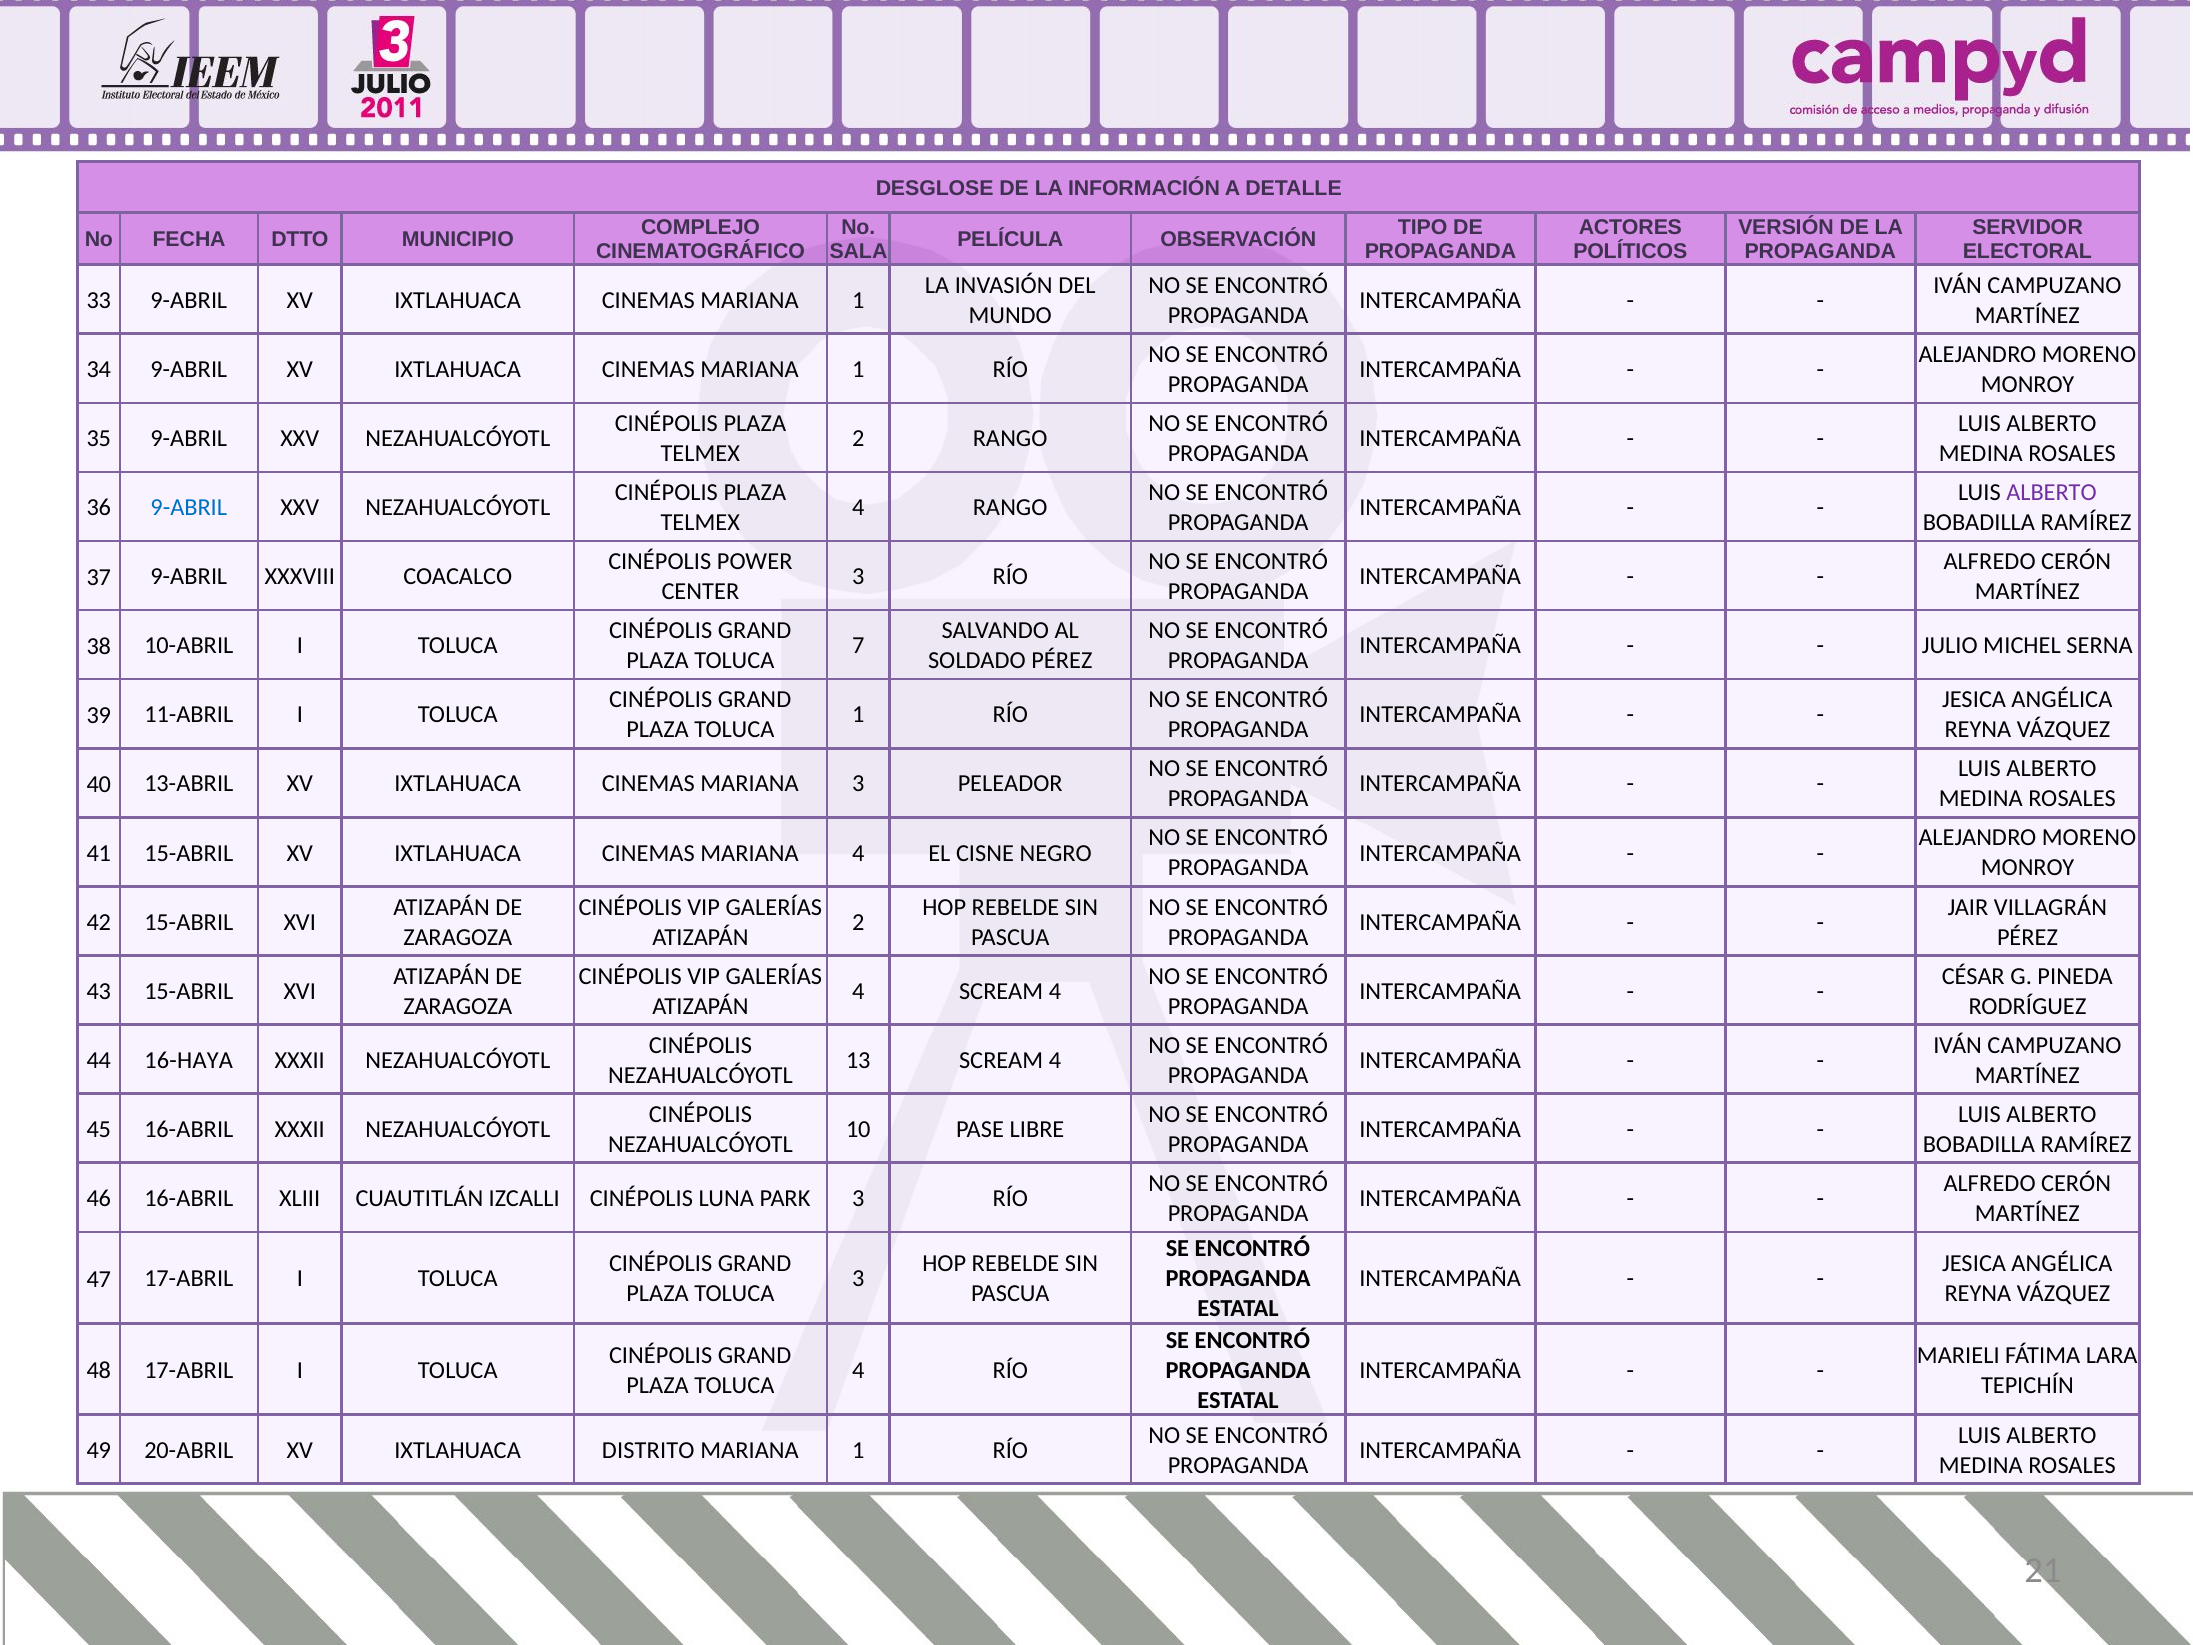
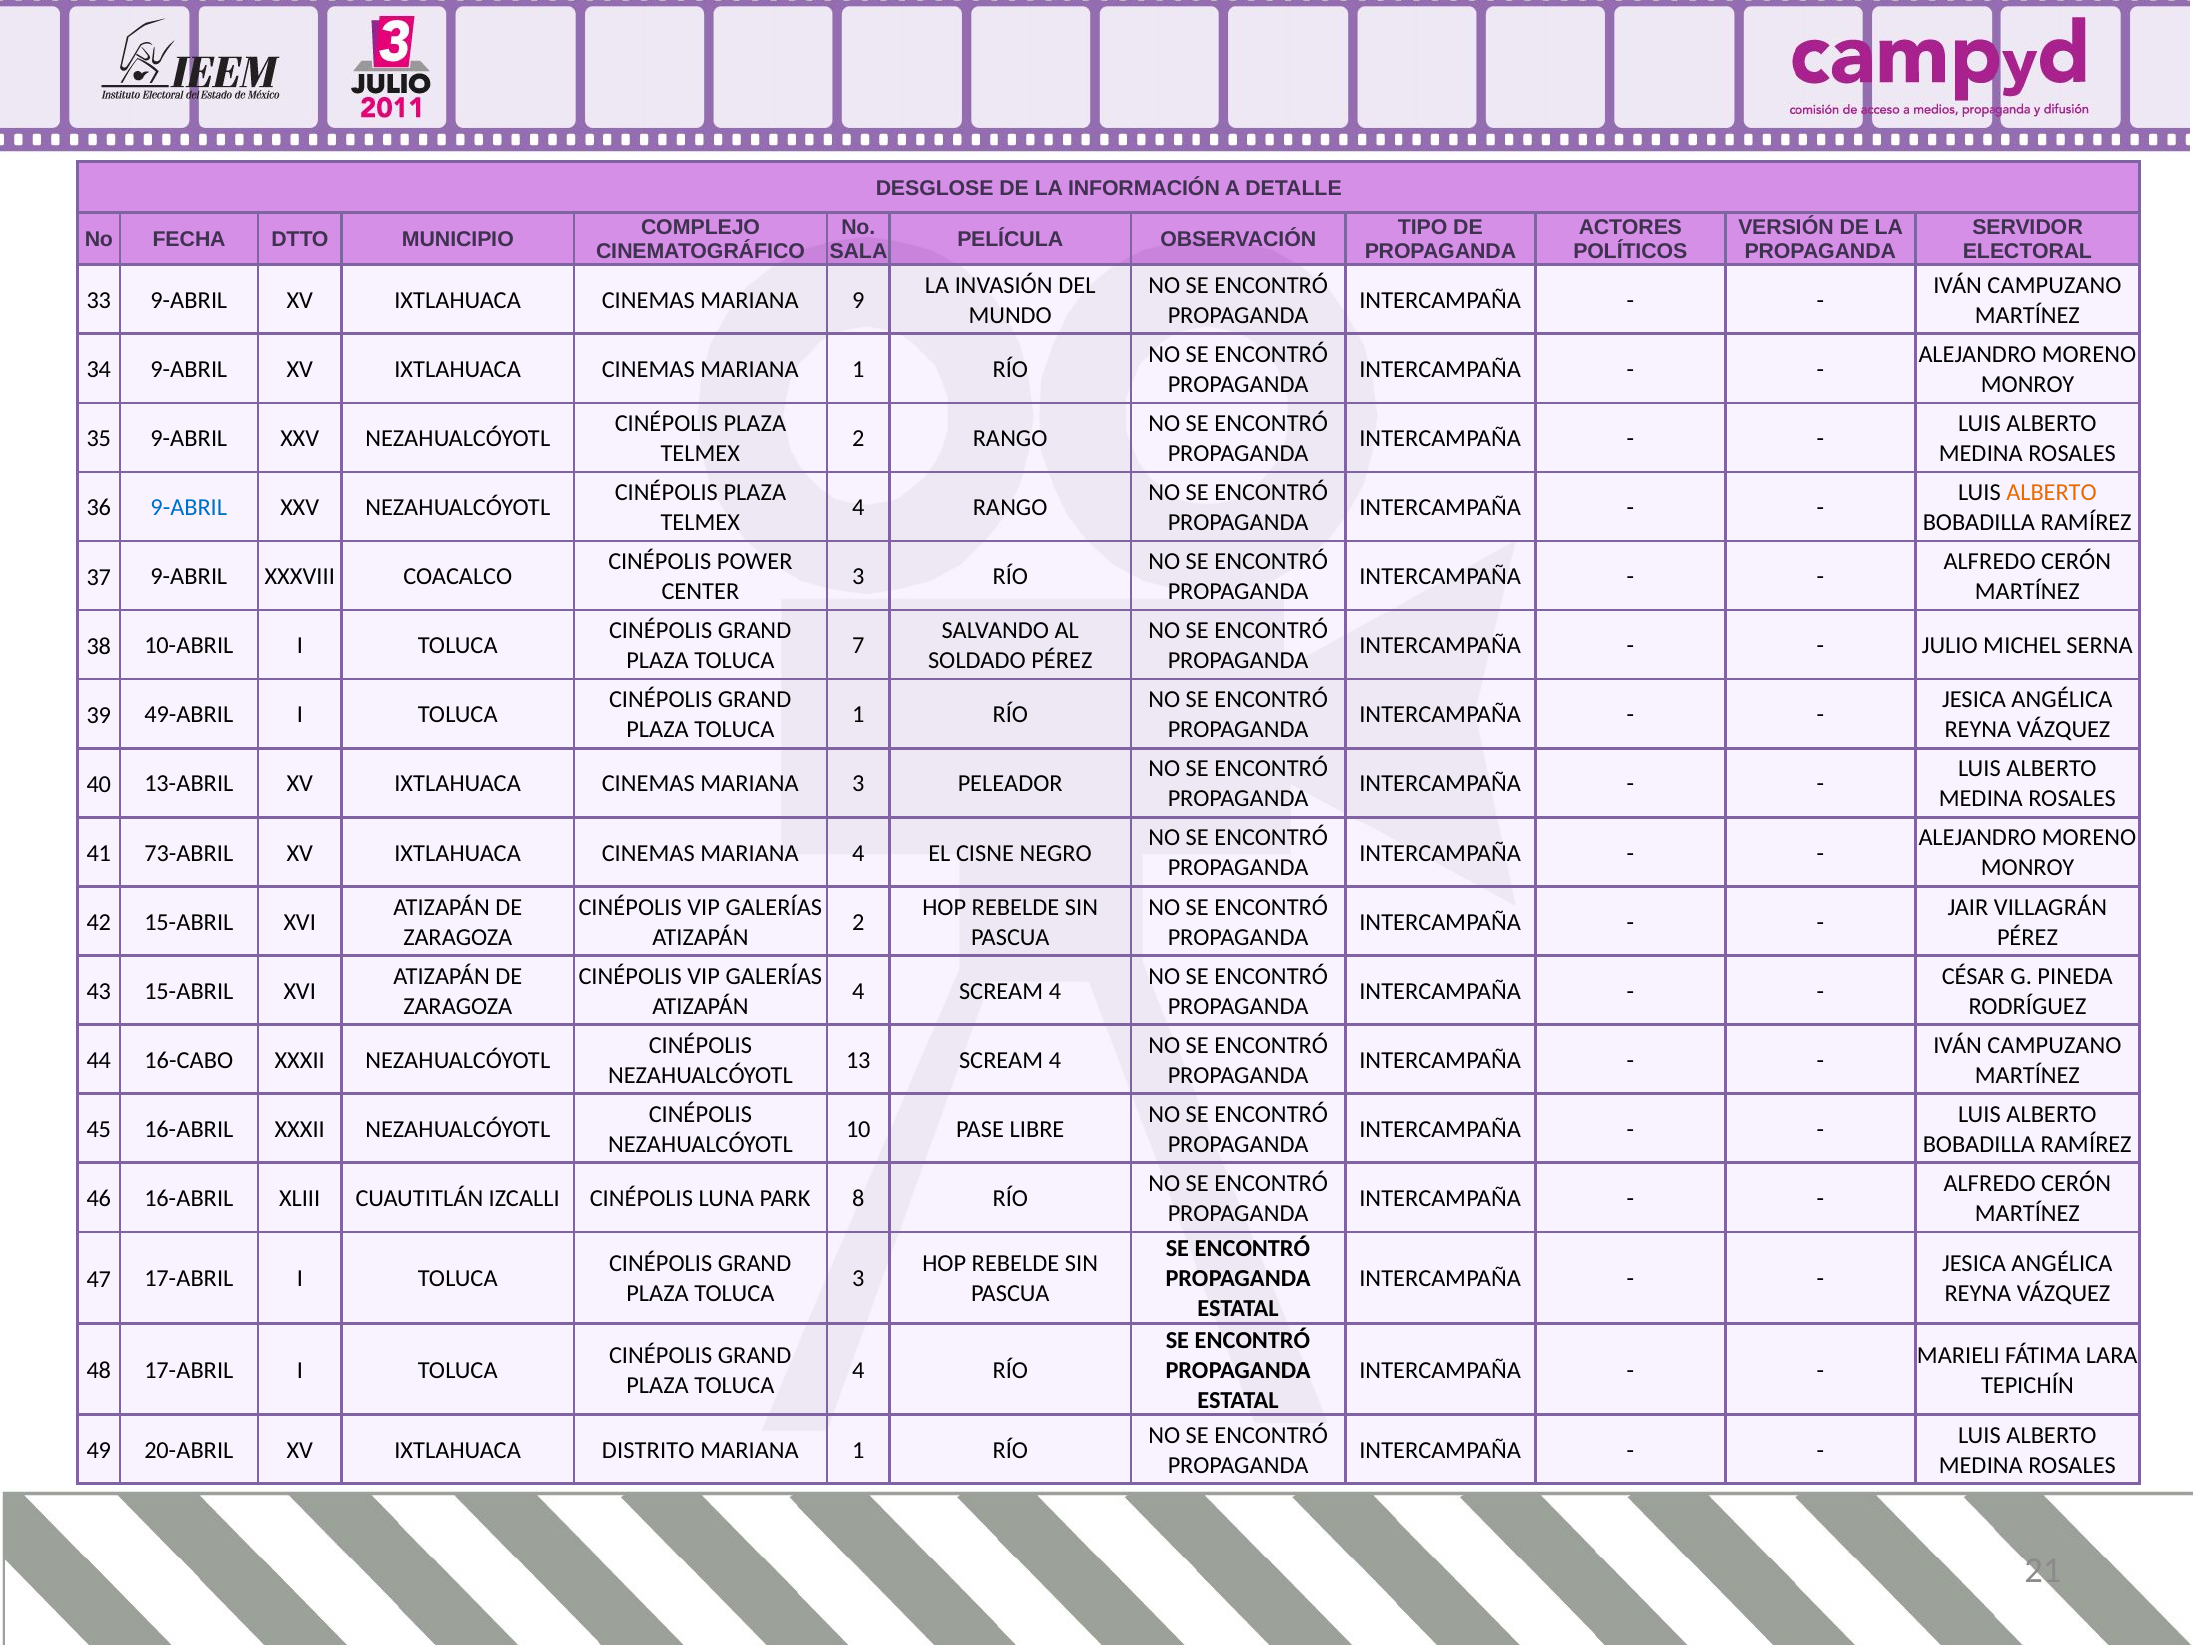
1 at (858, 300): 1 -> 9
ALBERTO at (2052, 492) colour: purple -> orange
11-ABRIL: 11-ABRIL -> 49-ABRIL
41 15-ABRIL: 15-ABRIL -> 73-ABRIL
16-HAYA: 16-HAYA -> 16-CABO
PARK 3: 3 -> 8
